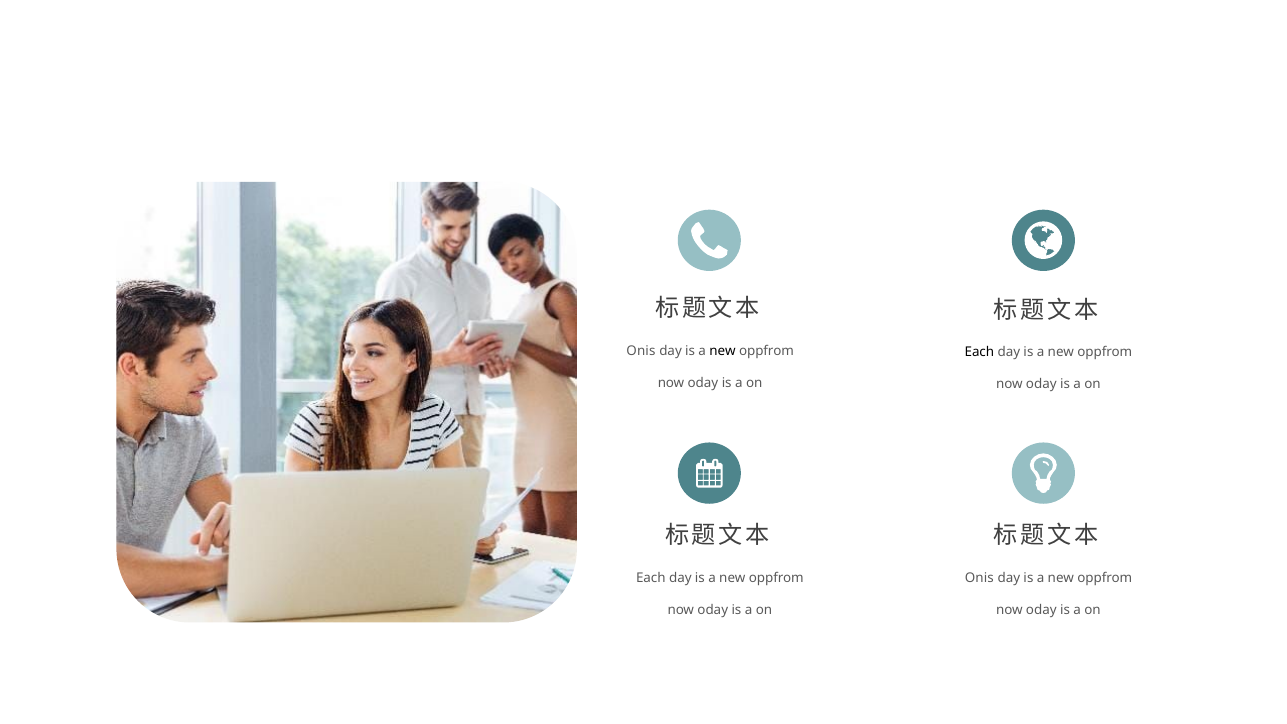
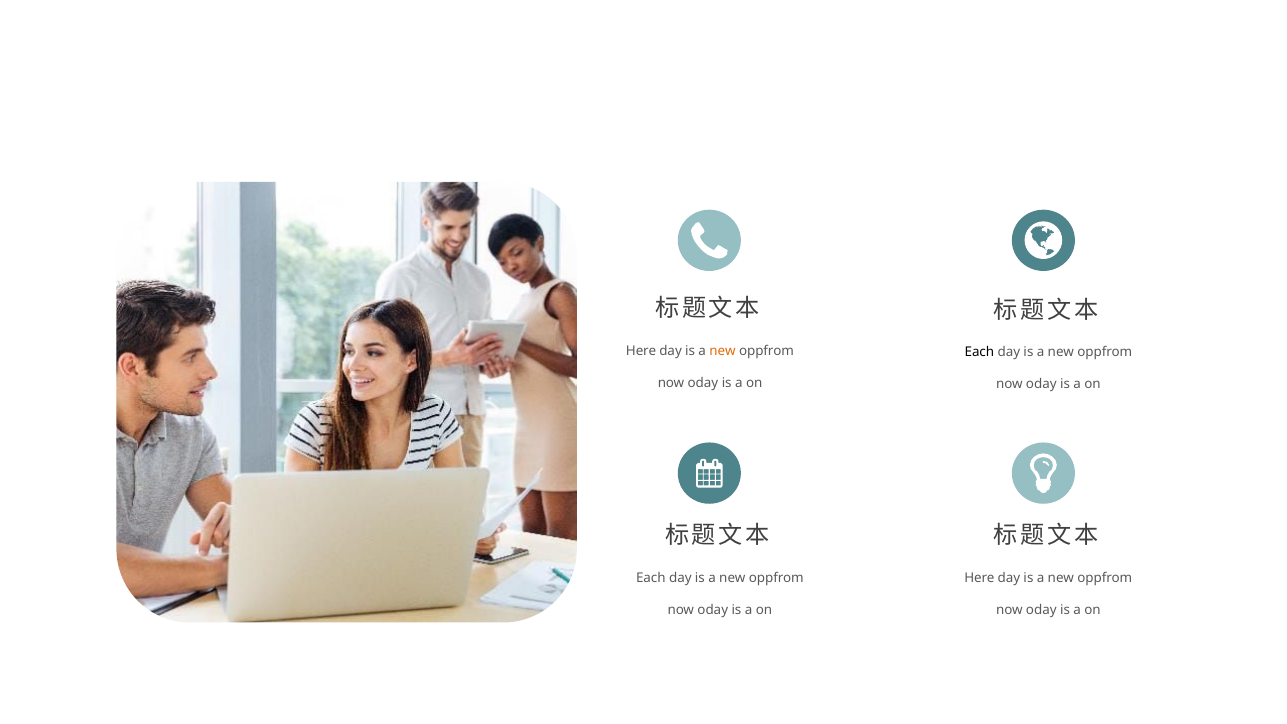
Onis at (641, 351): Onis -> Here
new at (723, 351) colour: black -> orange
Onis at (979, 578): Onis -> Here
